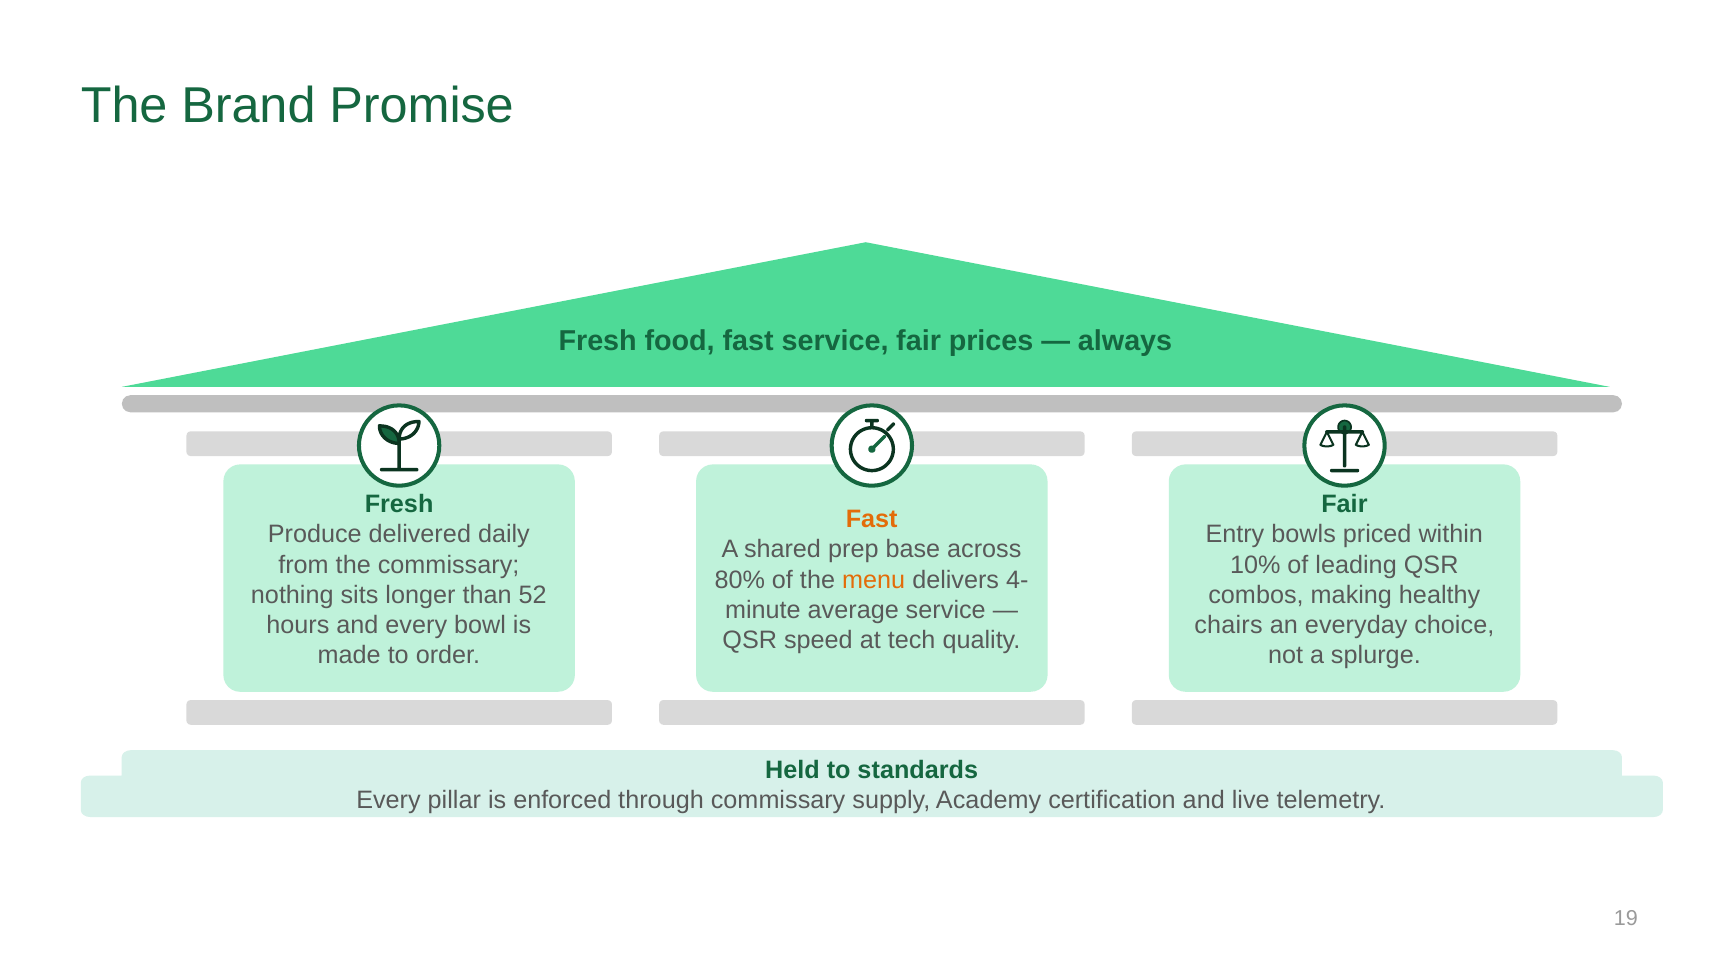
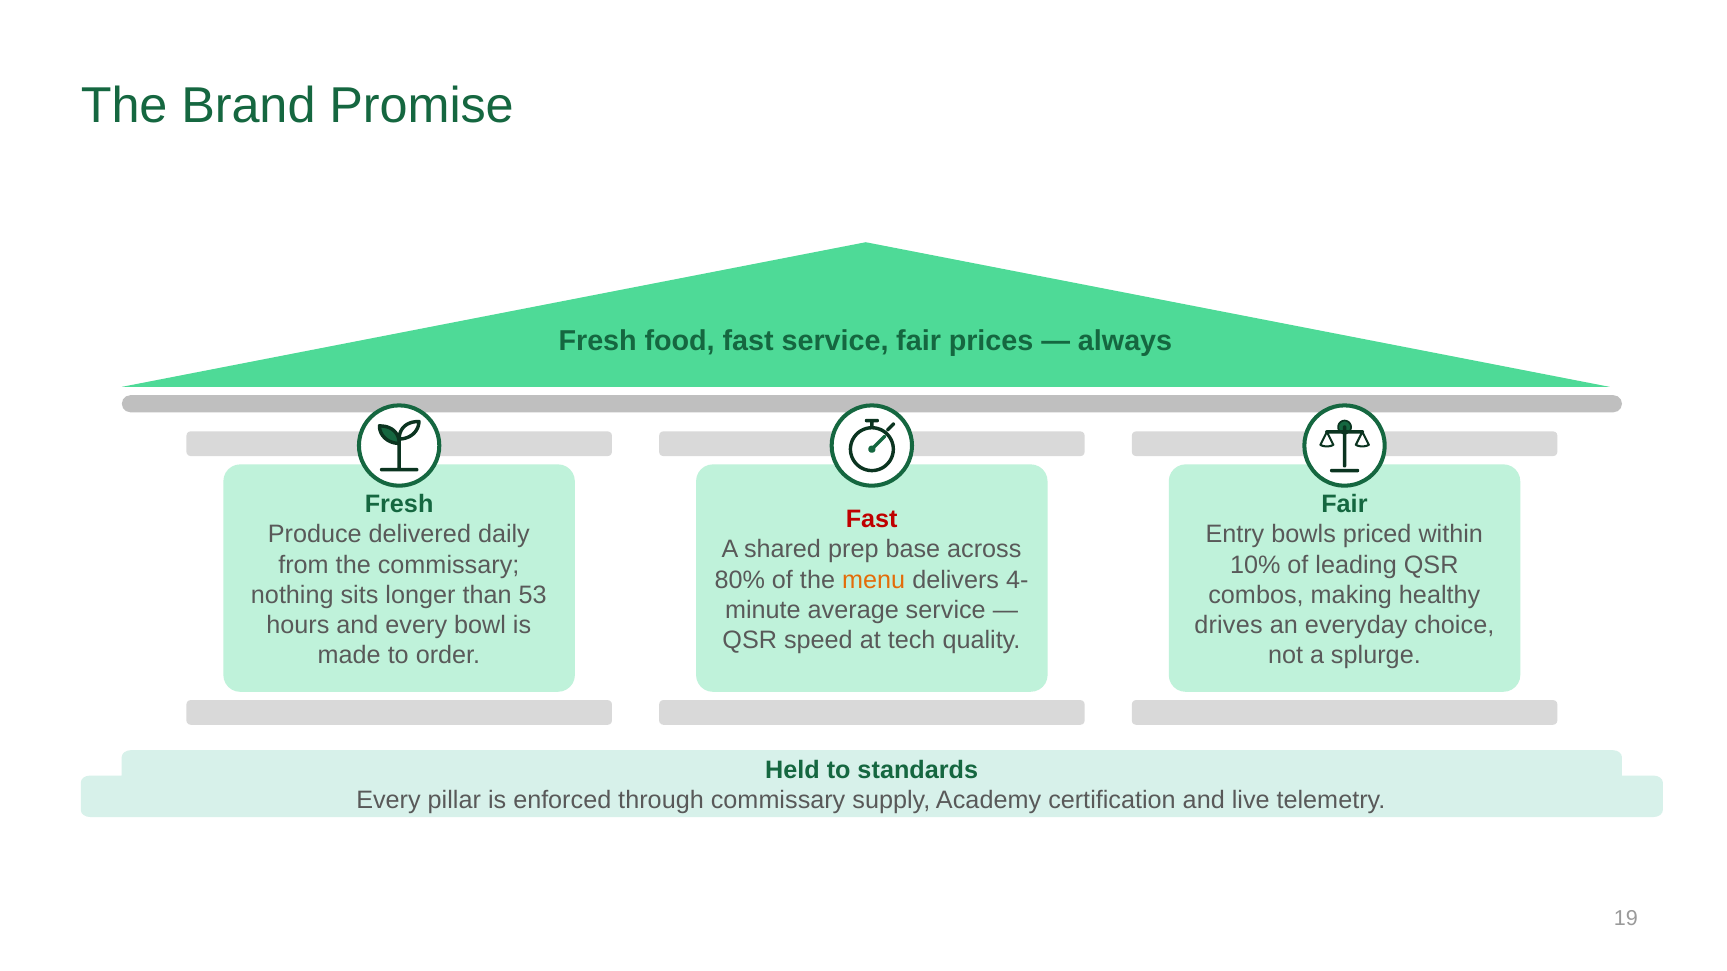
Fast at (872, 520) colour: orange -> red
52: 52 -> 53
chairs: chairs -> drives
